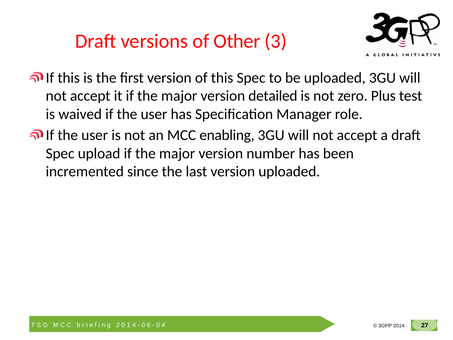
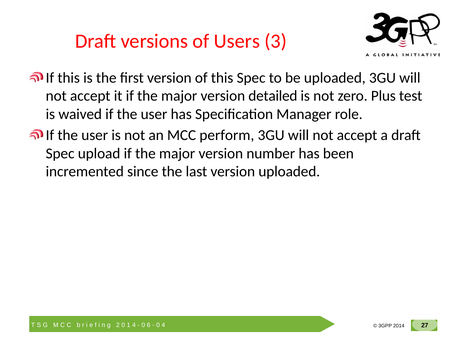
Other: Other -> Users
enabling: enabling -> perform
